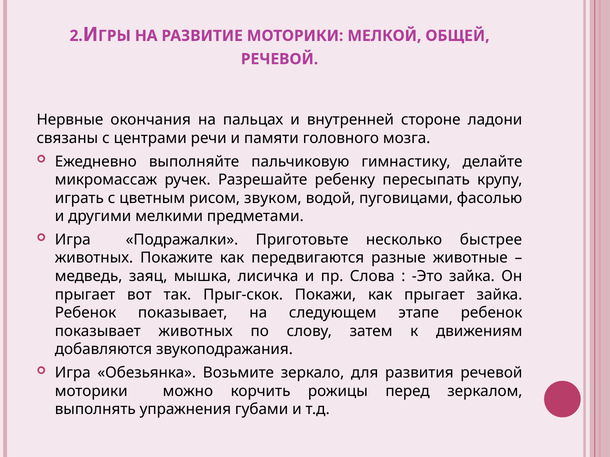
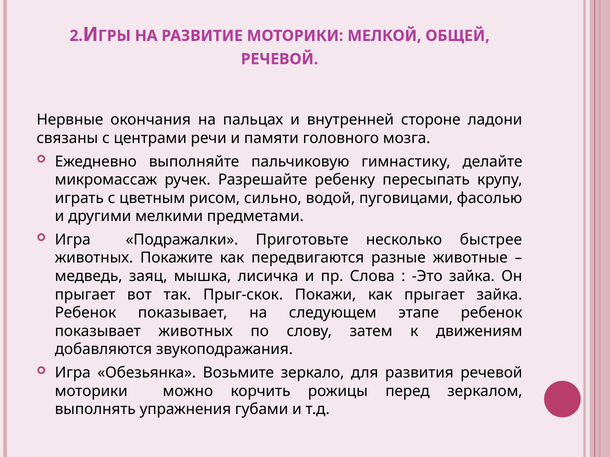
звуком: звуком -> сильно
